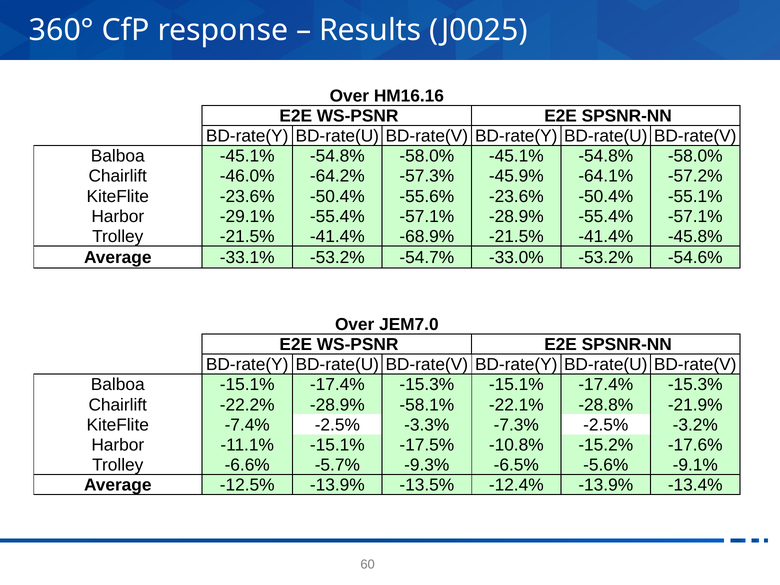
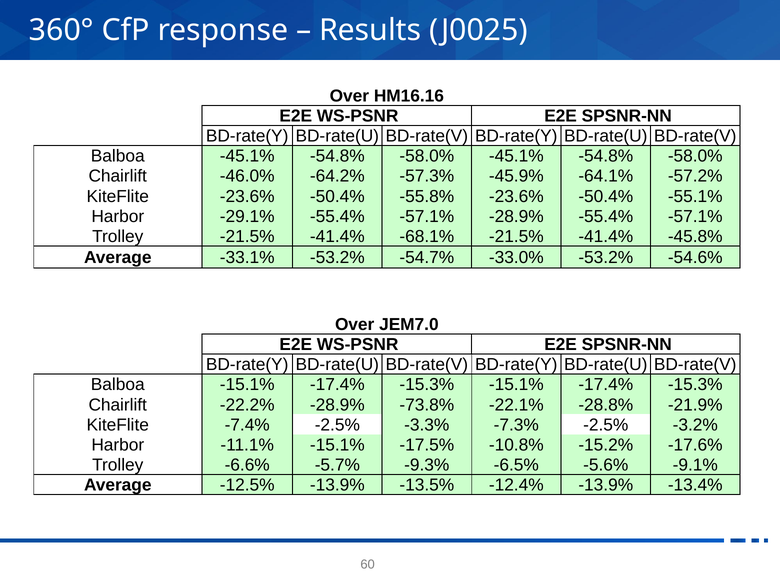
-55.6%: -55.6% -> -55.8%
-68.9%: -68.9% -> -68.1%
-58.1%: -58.1% -> -73.8%
